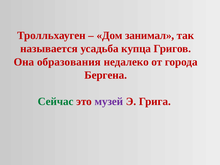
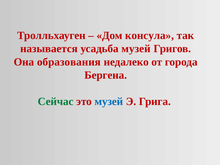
занимал: занимал -> консула
усадьба купца: купца -> музей
музей at (109, 102) colour: purple -> blue
